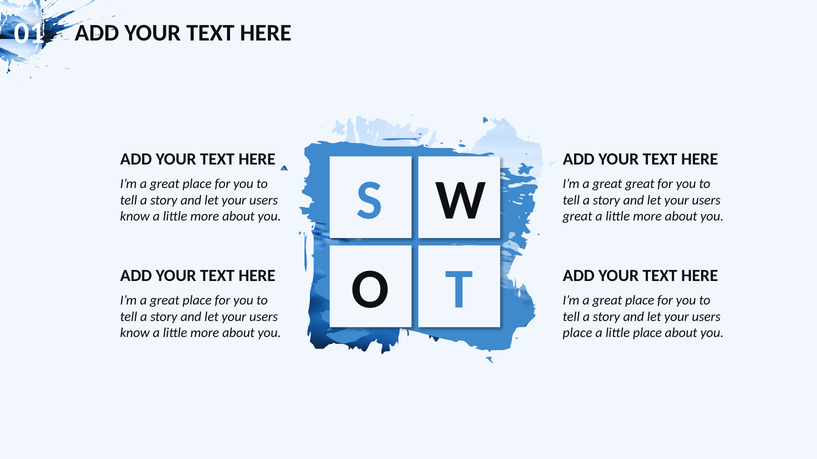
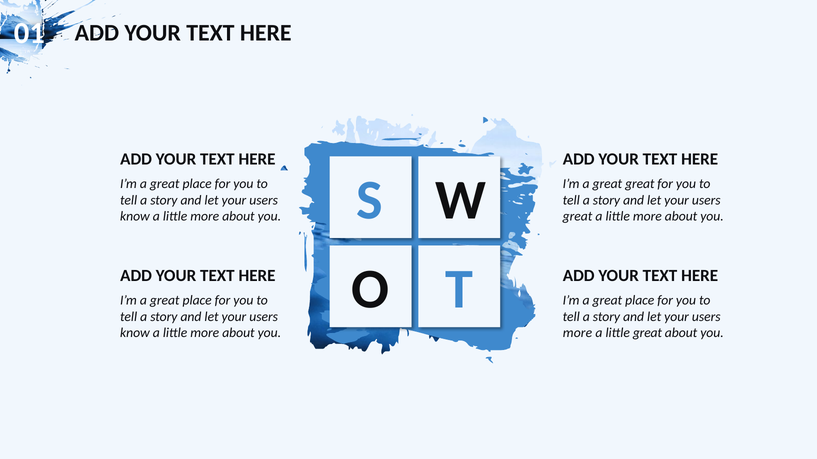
place at (578, 333): place -> more
little place: place -> great
